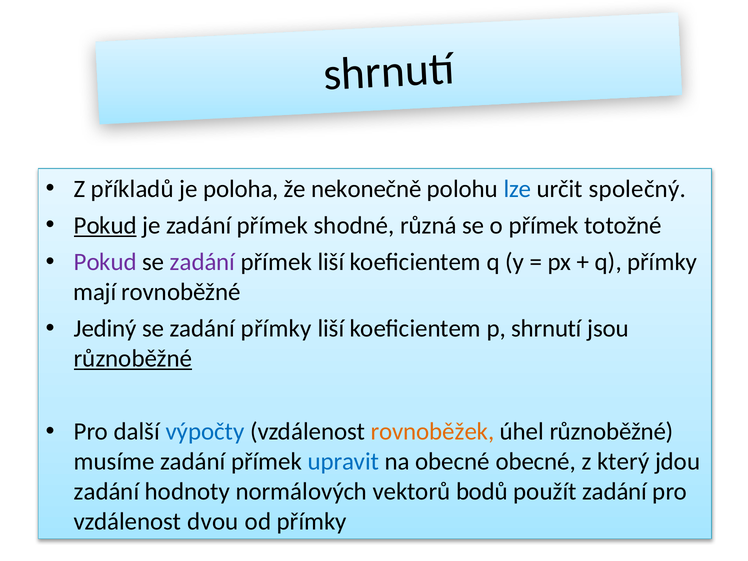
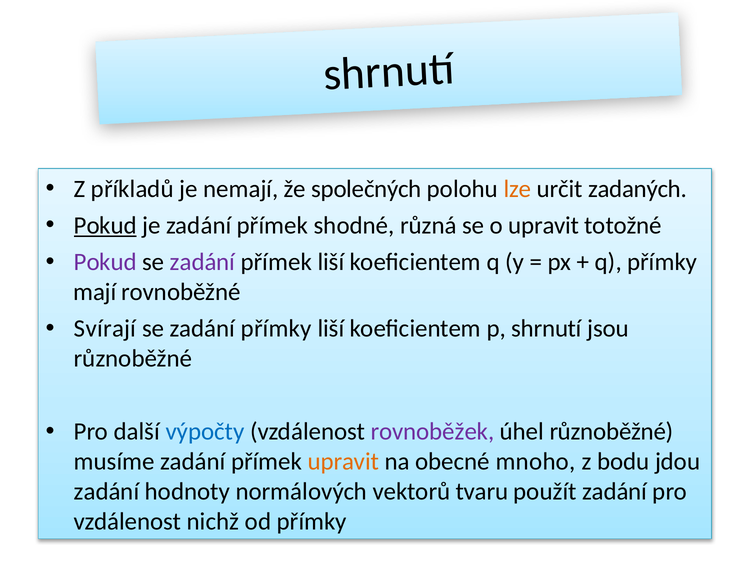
poloha: poloha -> nemají
nekonečně: nekonečně -> společných
lze colour: blue -> orange
společný: společný -> zadaných
o přímek: přímek -> upravit
Jediný: Jediný -> Svírají
různoběžné at (133, 359) underline: present -> none
rovnoběžek colour: orange -> purple
upravit at (343, 462) colour: blue -> orange
obecné obecné: obecné -> mnoho
který: který -> bodu
bodů: bodů -> tvaru
dvou: dvou -> nichž
